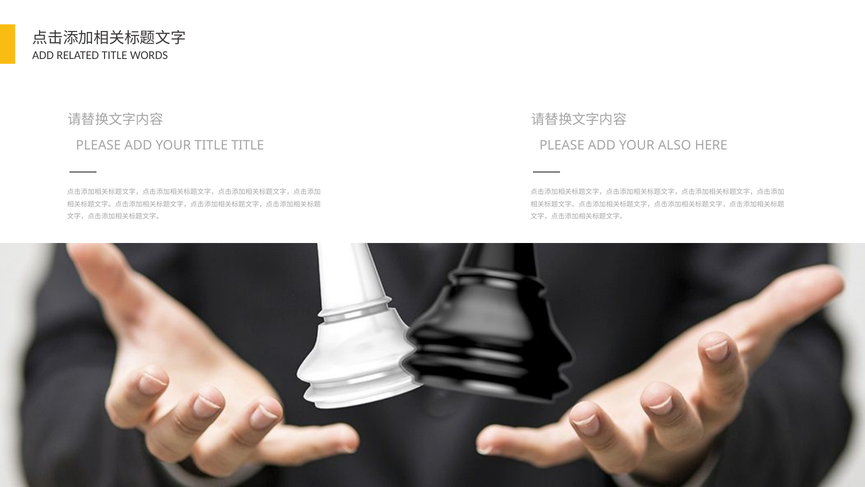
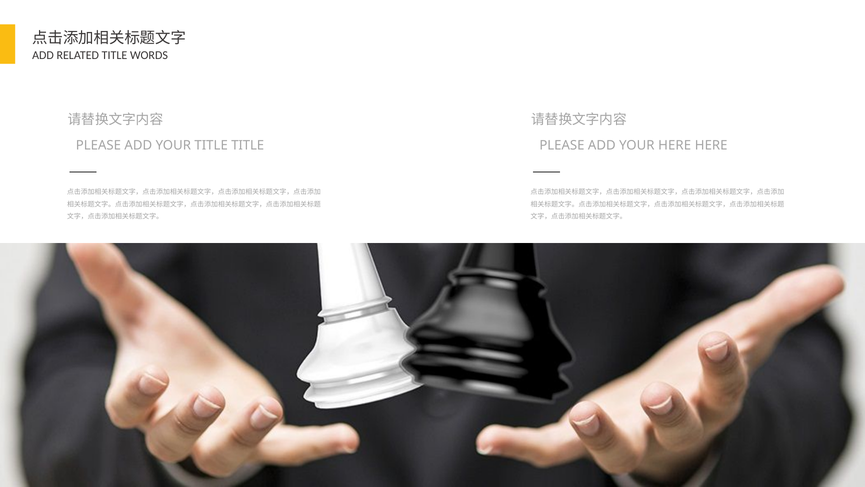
YOUR ALSO: ALSO -> HERE
